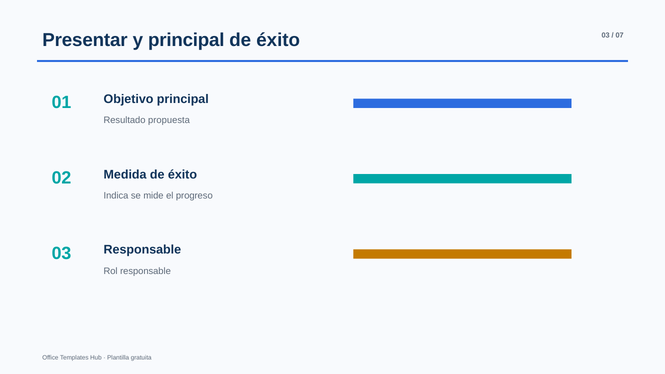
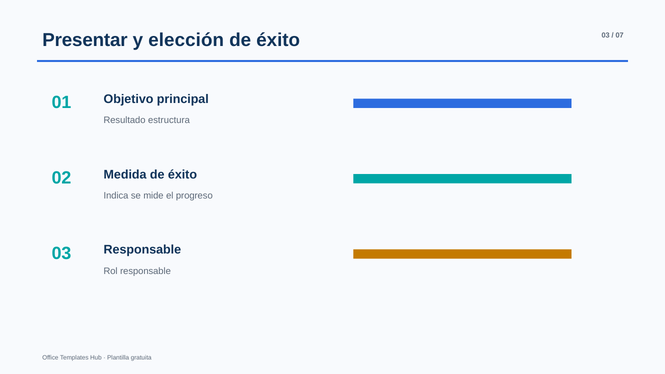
y principal: principal -> elección
propuesta: propuesta -> estructura
